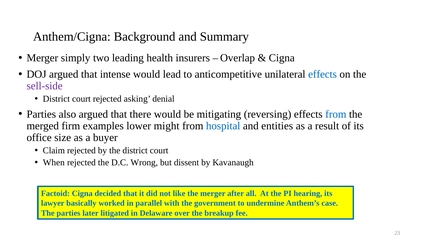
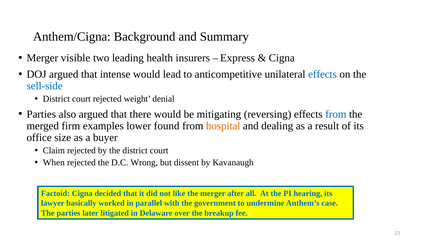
simply: simply -> visible
Overlap: Overlap -> Express
sell-side colour: purple -> blue
asking: asking -> weight
might: might -> found
hospital colour: blue -> orange
entities: entities -> dealing
